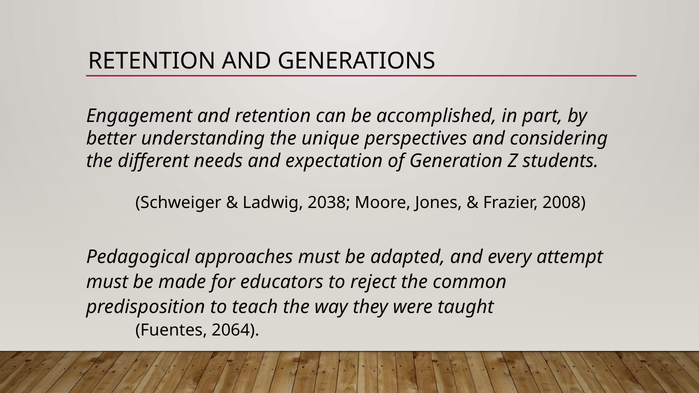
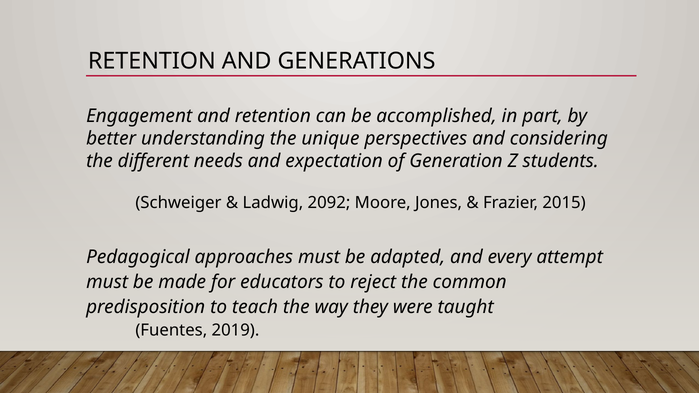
2038: 2038 -> 2092
2008: 2008 -> 2015
2064: 2064 -> 2019
